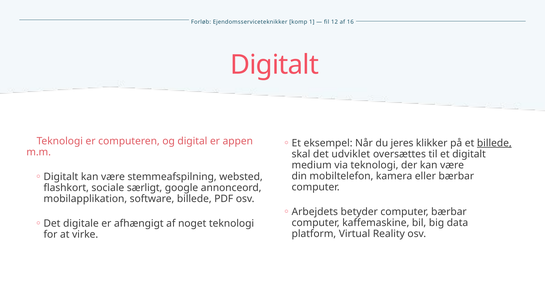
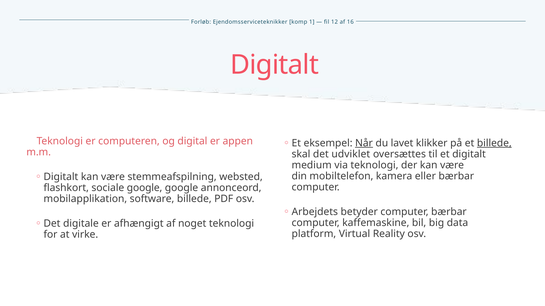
Når underline: none -> present
jeres: jeres -> lavet
sociale særligt: særligt -> google
